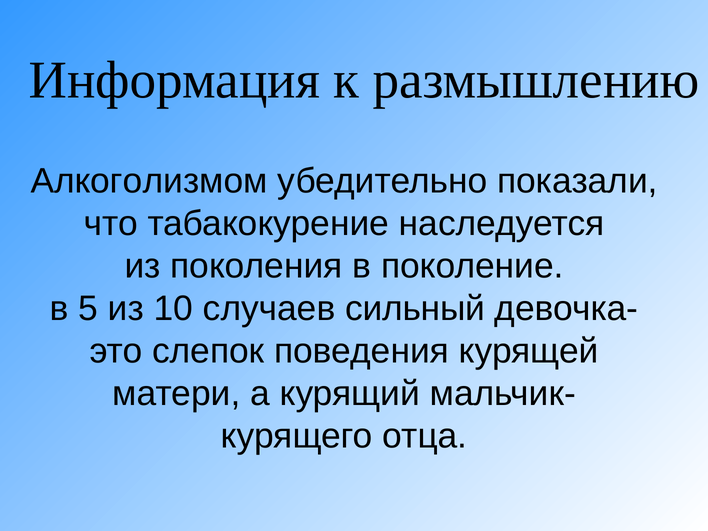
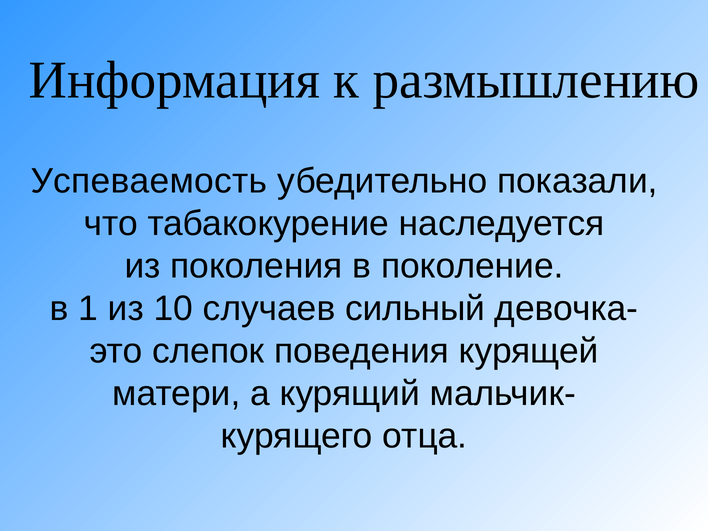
Алкоголизмом: Алкоголизмом -> Успеваемость
5: 5 -> 1
